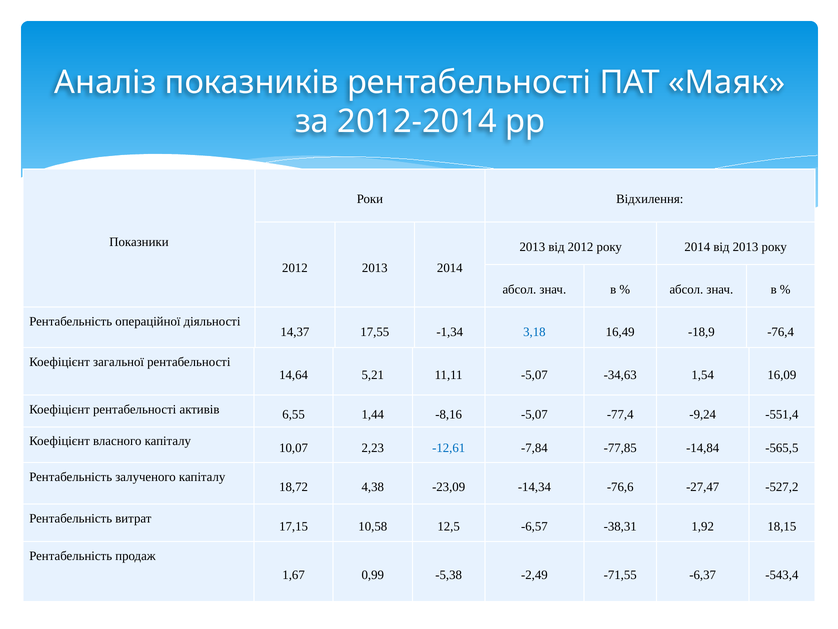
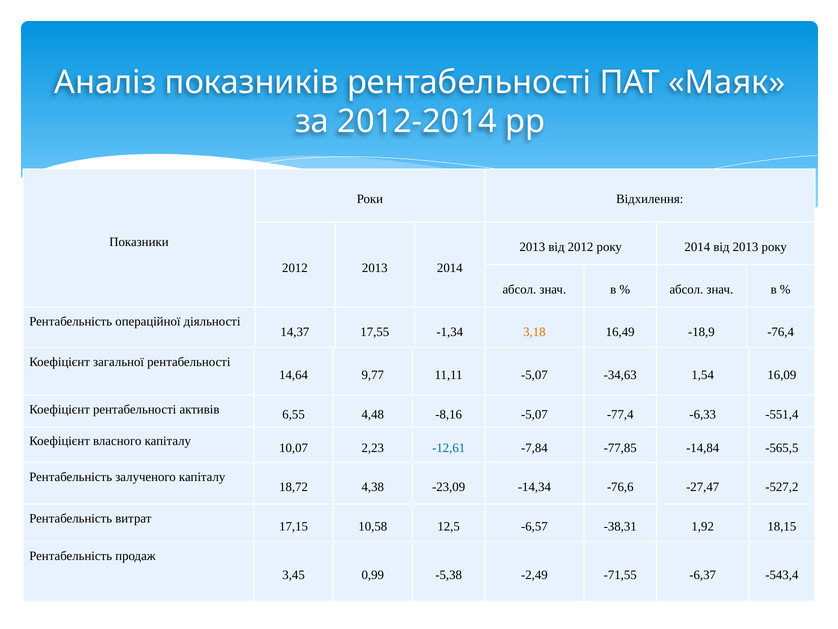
3,18 colour: blue -> orange
5,21: 5,21 -> 9,77
1,44: 1,44 -> 4,48
-9,24: -9,24 -> -6,33
1,67: 1,67 -> 3,45
